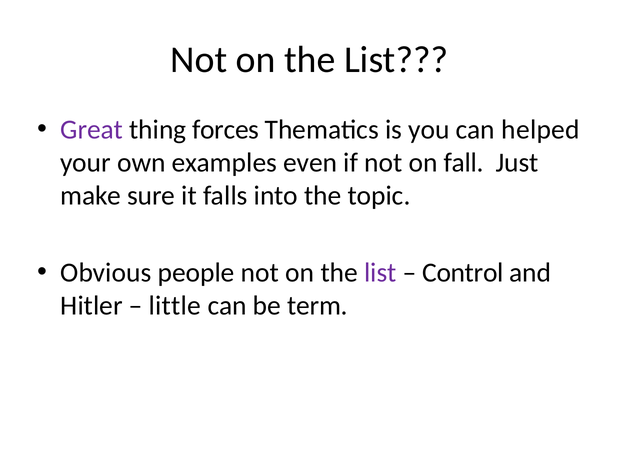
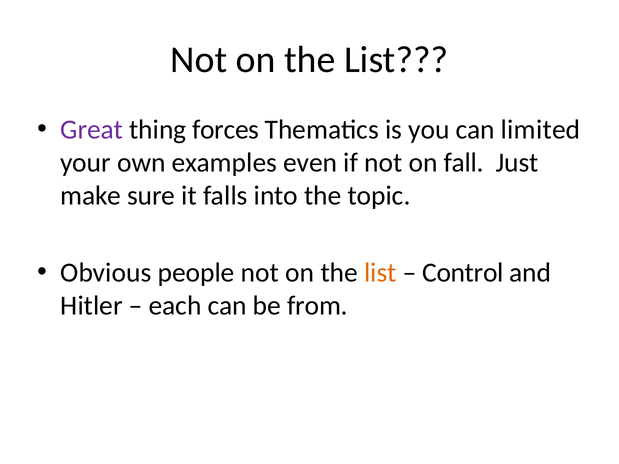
helped: helped -> limited
list at (380, 273) colour: purple -> orange
little: little -> each
term: term -> from
